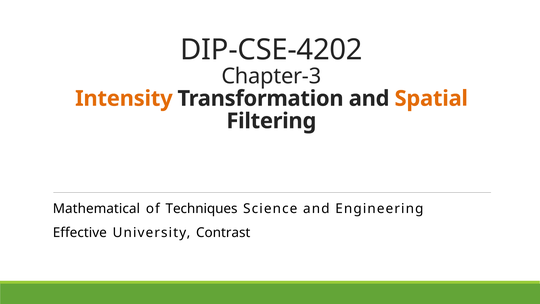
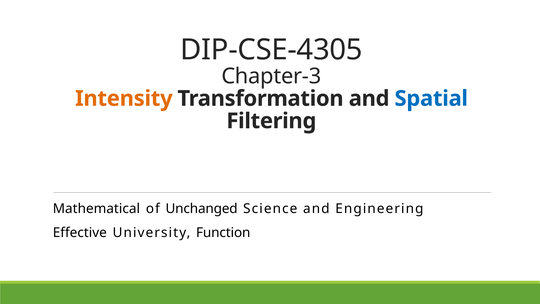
DIP-CSE-4202: DIP-CSE-4202 -> DIP-CSE-4305
Spatial colour: orange -> blue
Techniques: Techniques -> Unchanged
Contrast: Contrast -> Function
